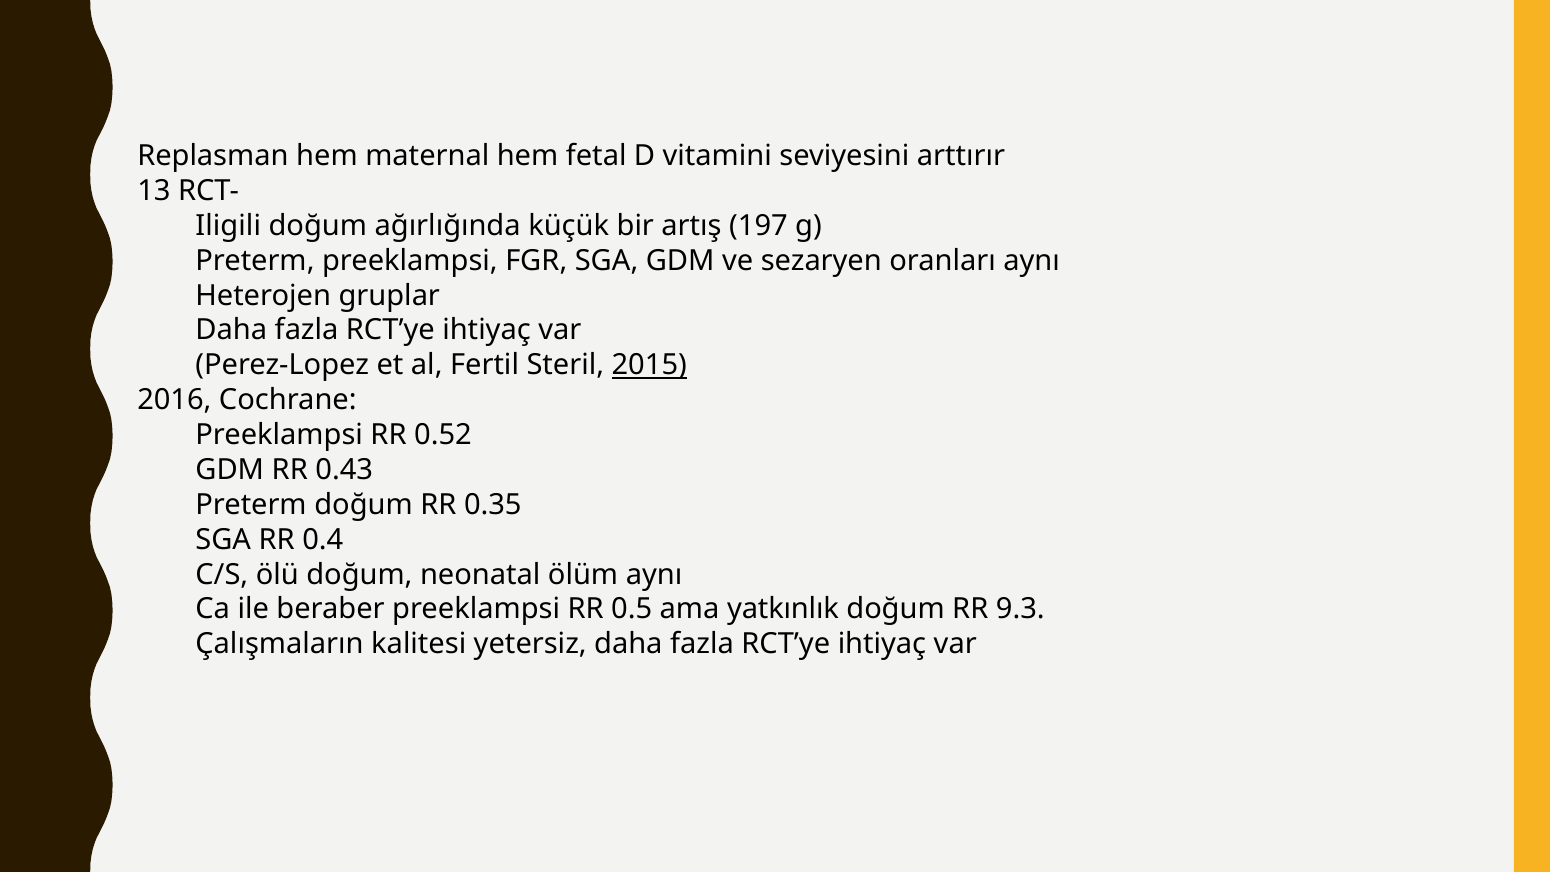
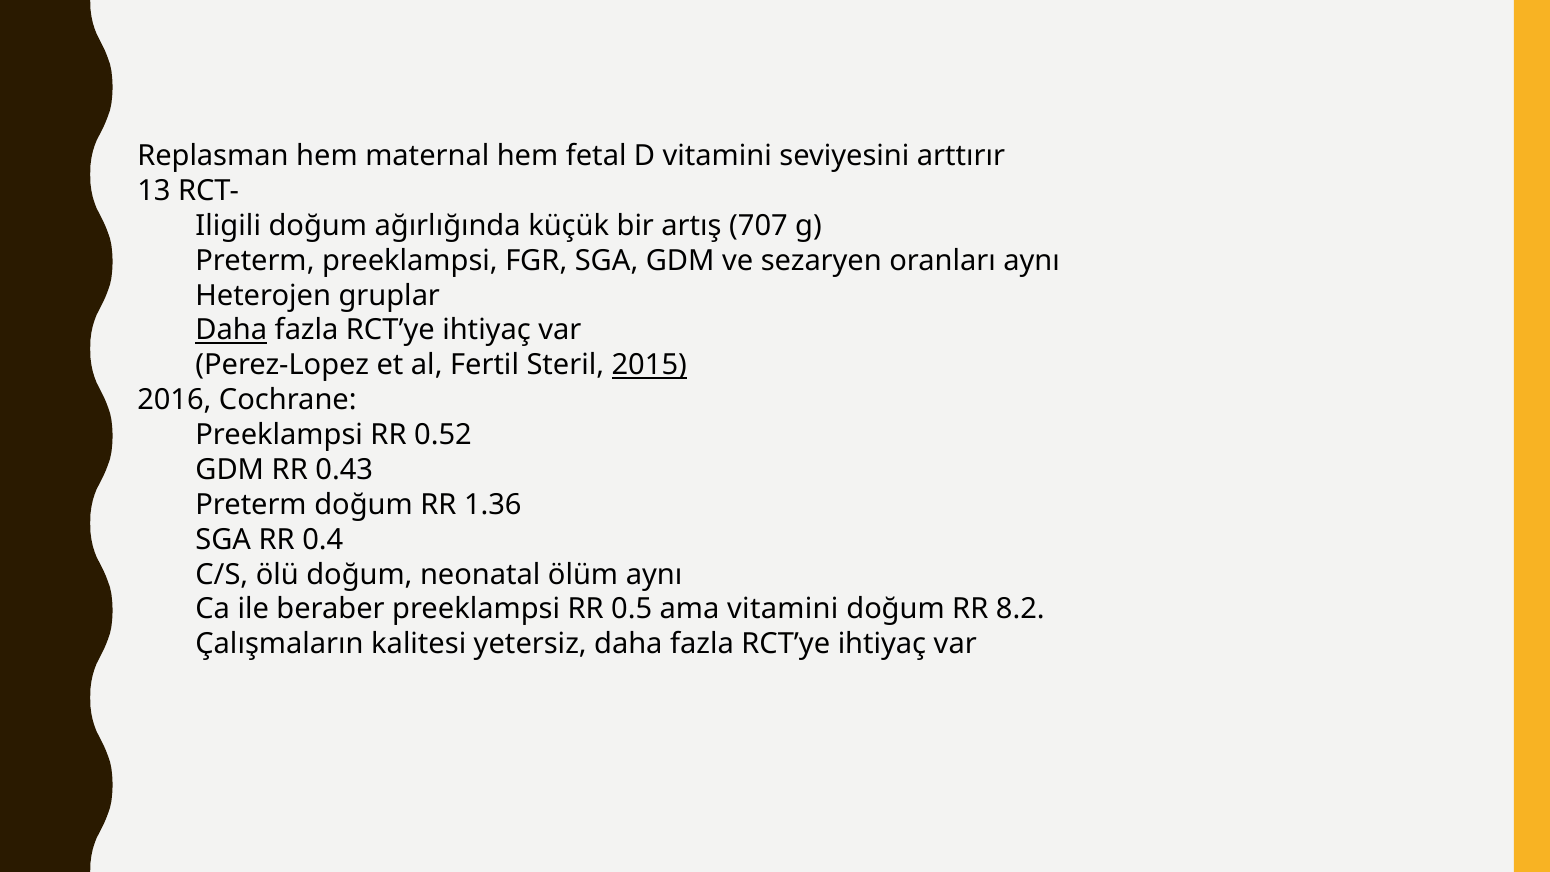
197: 197 -> 707
Daha at (231, 330) underline: none -> present
0.35: 0.35 -> 1.36
ama yatkınlık: yatkınlık -> vitamini
9.3: 9.3 -> 8.2
